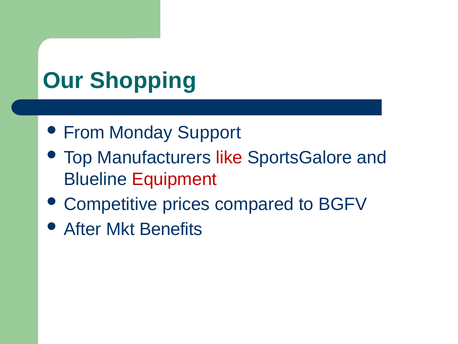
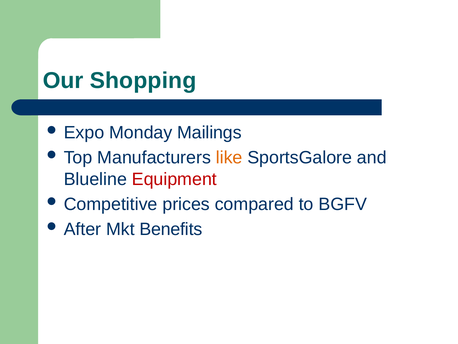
From: From -> Expo
Support: Support -> Mailings
like colour: red -> orange
